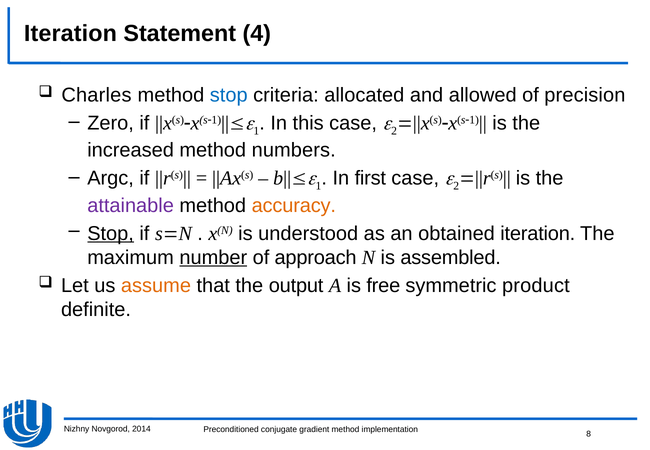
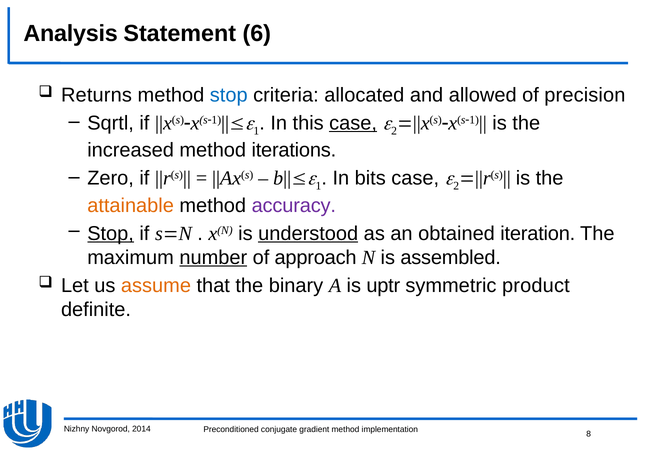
Iteration at (70, 34): Iteration -> Analysis
4: 4 -> 6
Charles: Charles -> Returns
Zero: Zero -> Sqrtl
case at (353, 123) underline: none -> present
numbers: numbers -> iterations
Argc: Argc -> Zero
first: first -> bits
attainable colour: purple -> orange
accuracy colour: orange -> purple
understood underline: none -> present
output: output -> binary
free: free -> uptr
